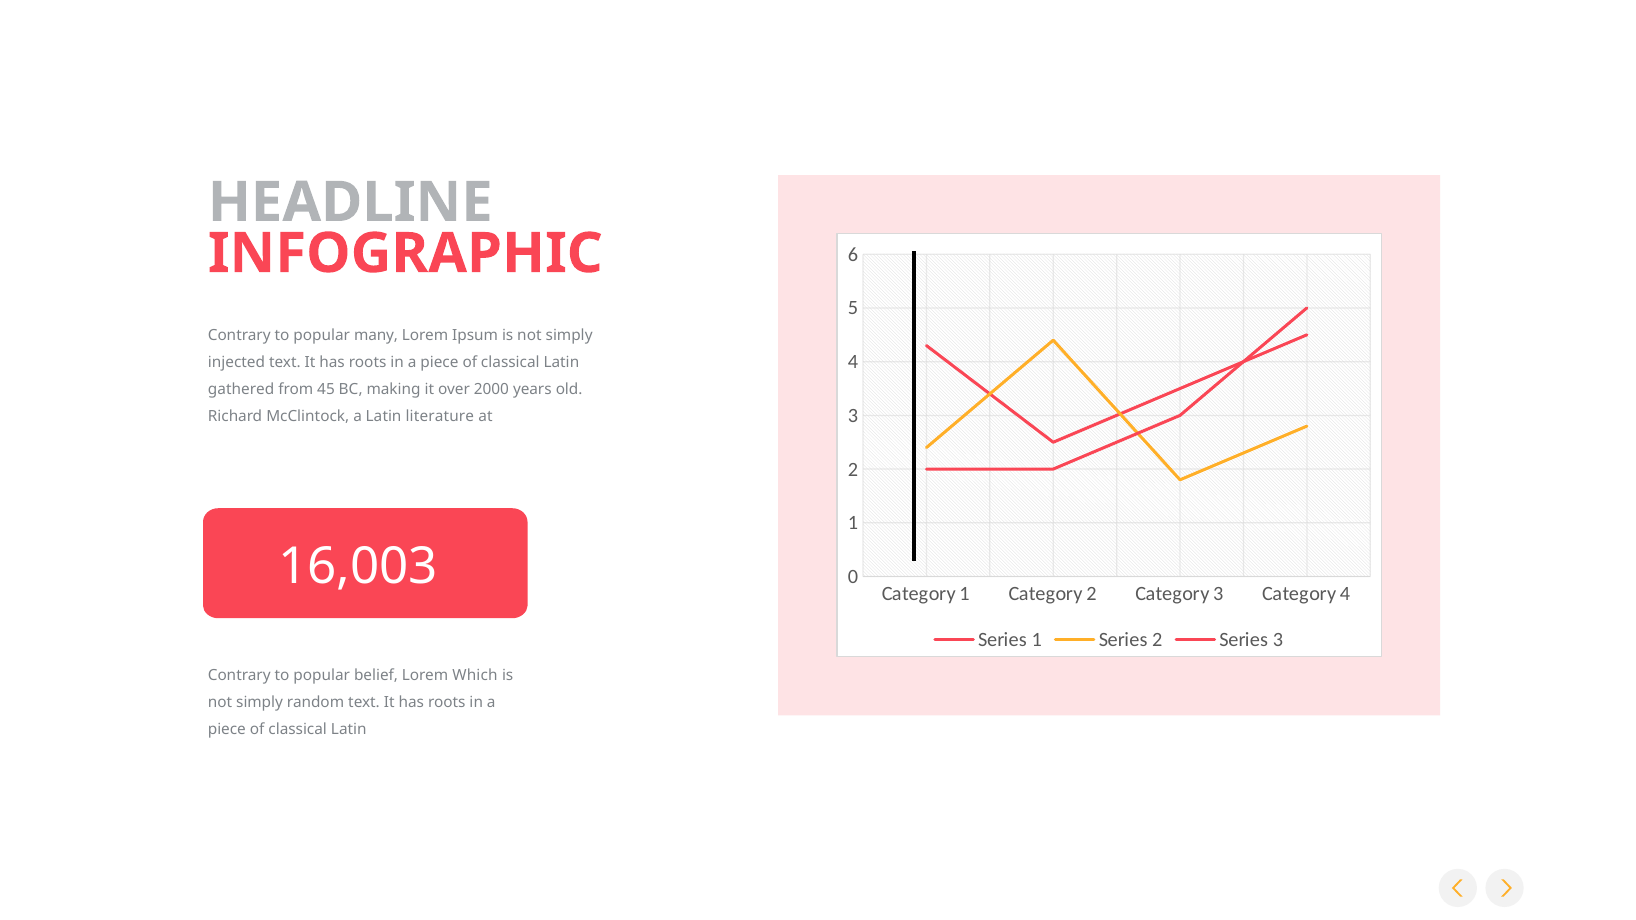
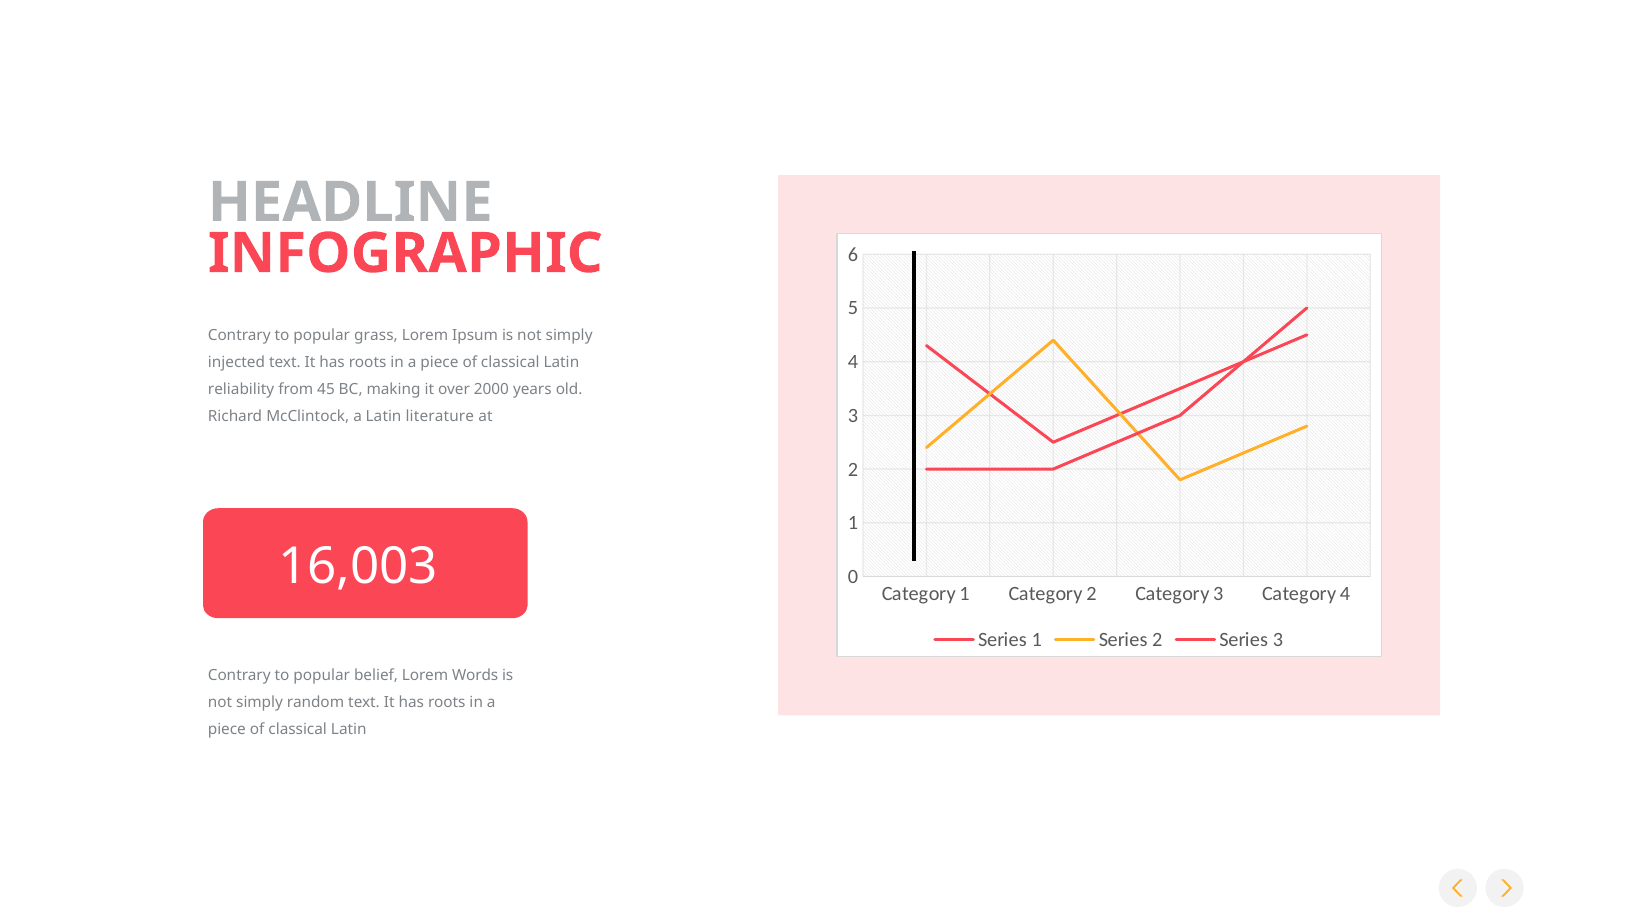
many: many -> grass
gathered: gathered -> reliability
Which: Which -> Words
